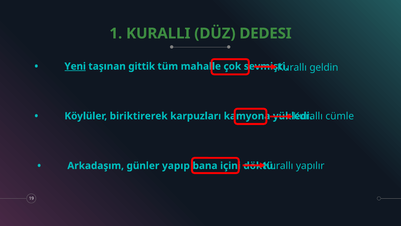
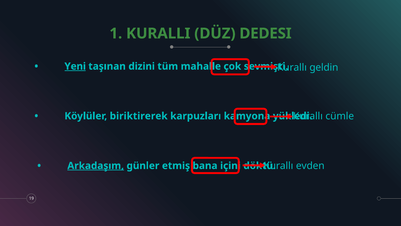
gittik: gittik -> dizini
yapılır: yapılır -> evden
Arkadaşım underline: none -> present
yapıp: yapıp -> etmiş
